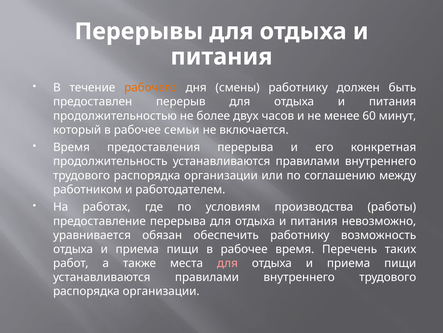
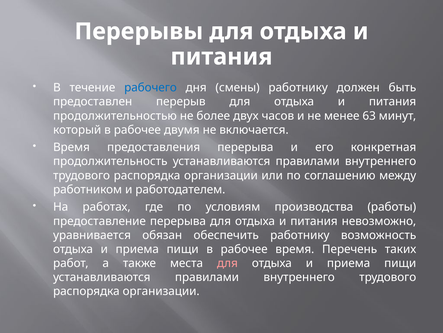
рабочего colour: orange -> blue
60: 60 -> 63
семьи: семьи -> двумя
